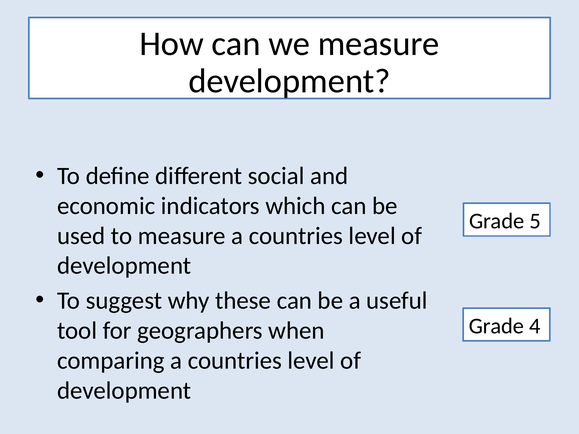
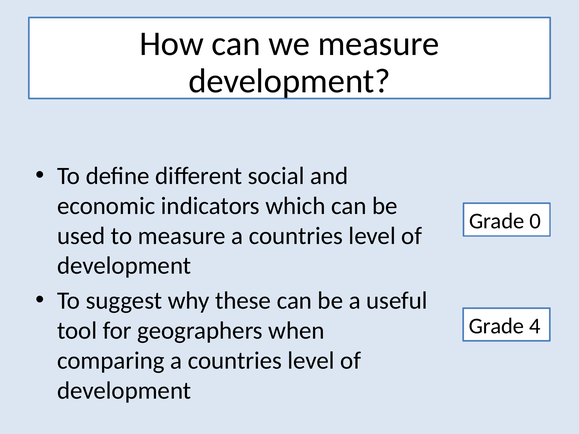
5: 5 -> 0
